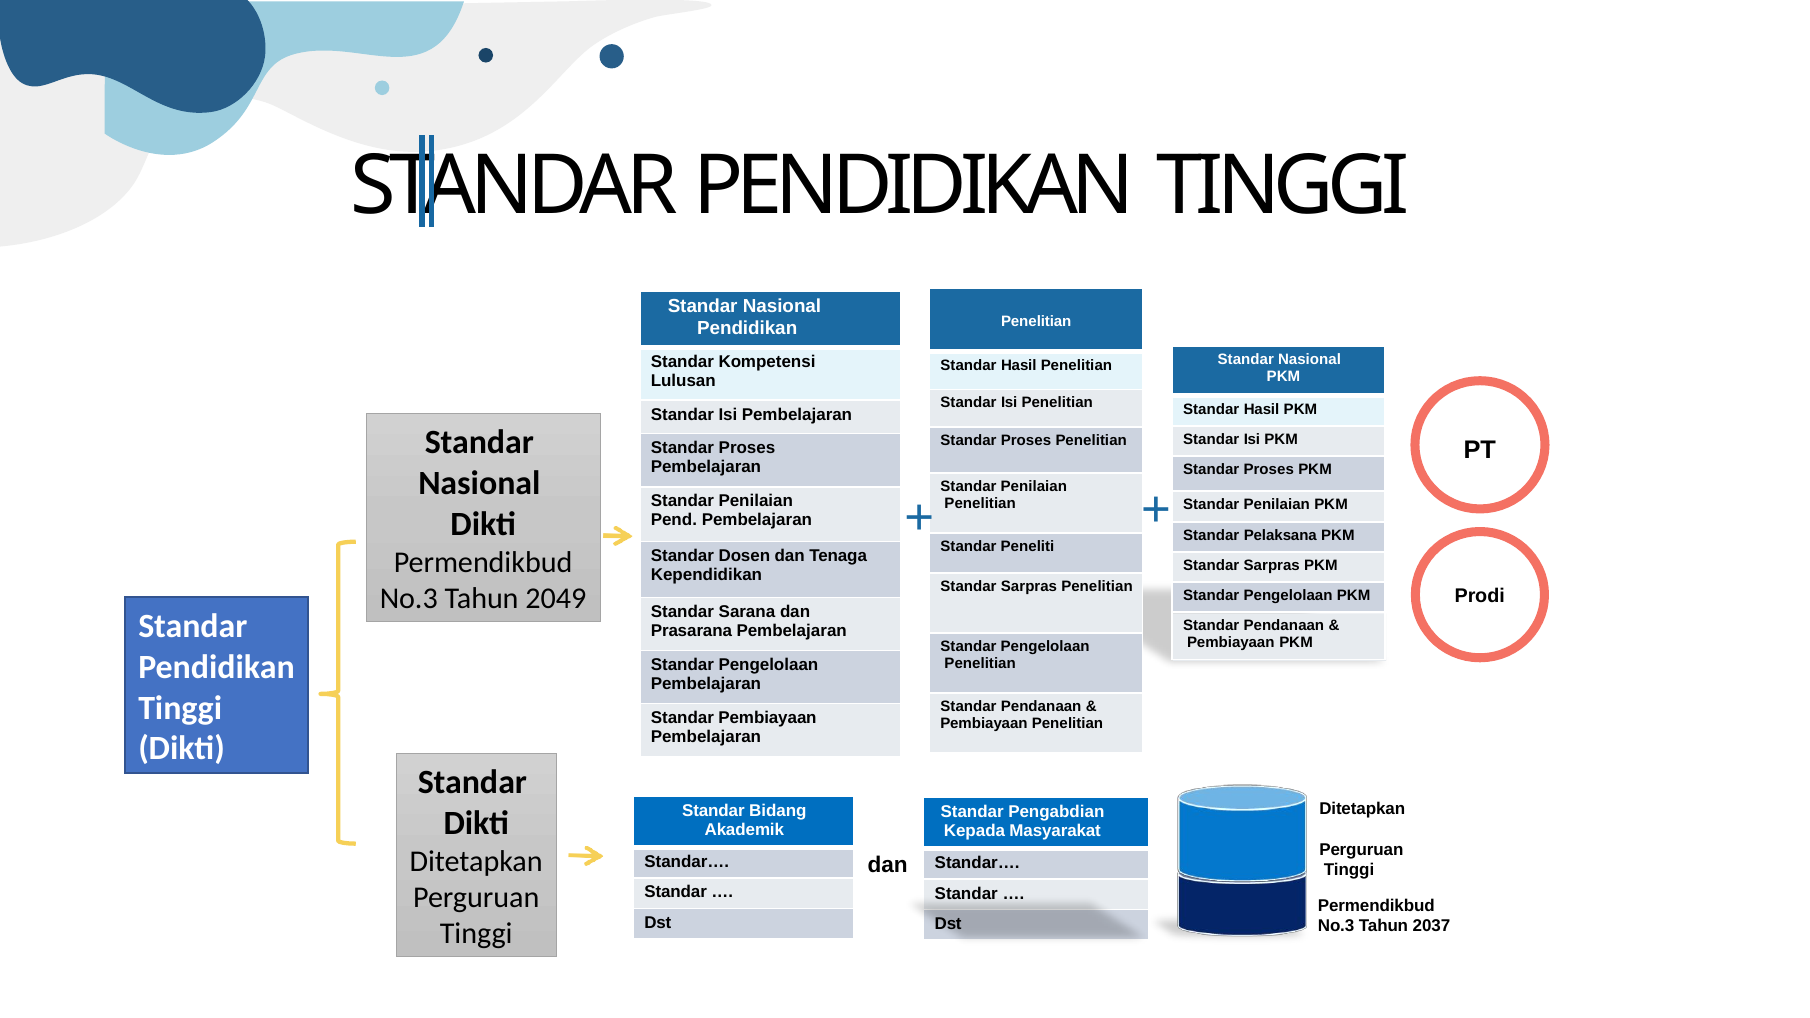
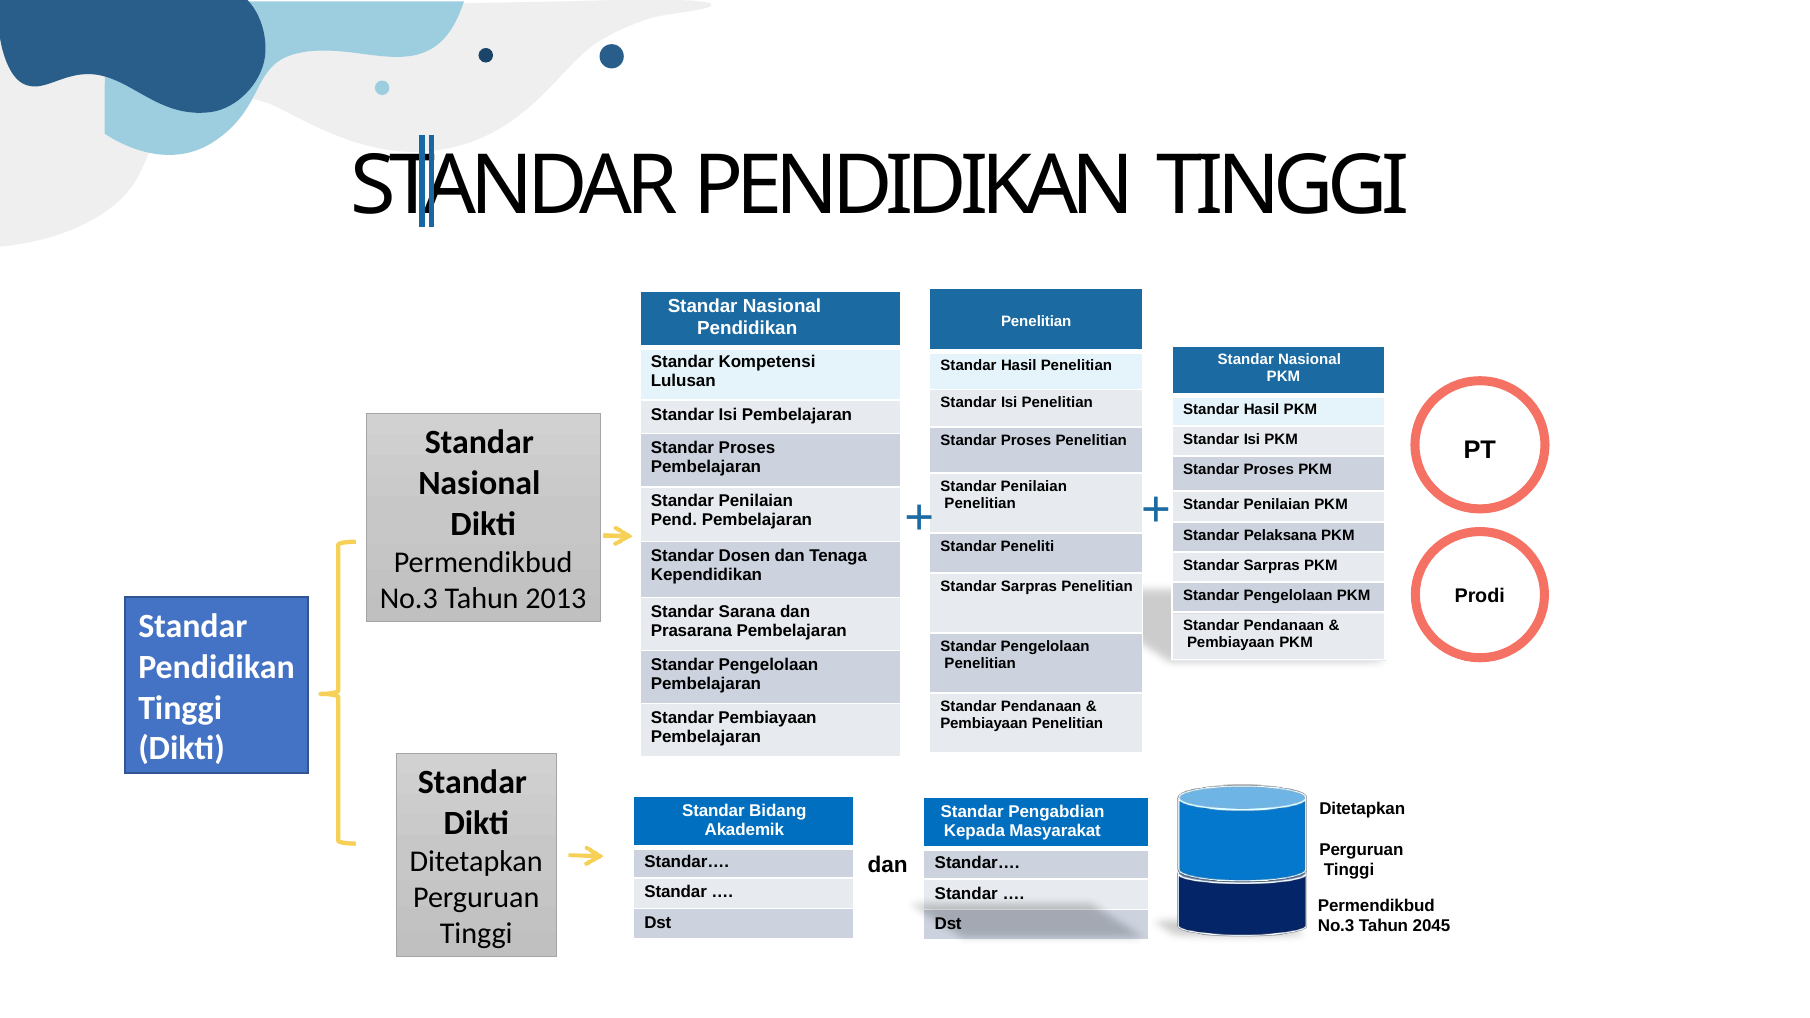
2049: 2049 -> 2013
2037: 2037 -> 2045
